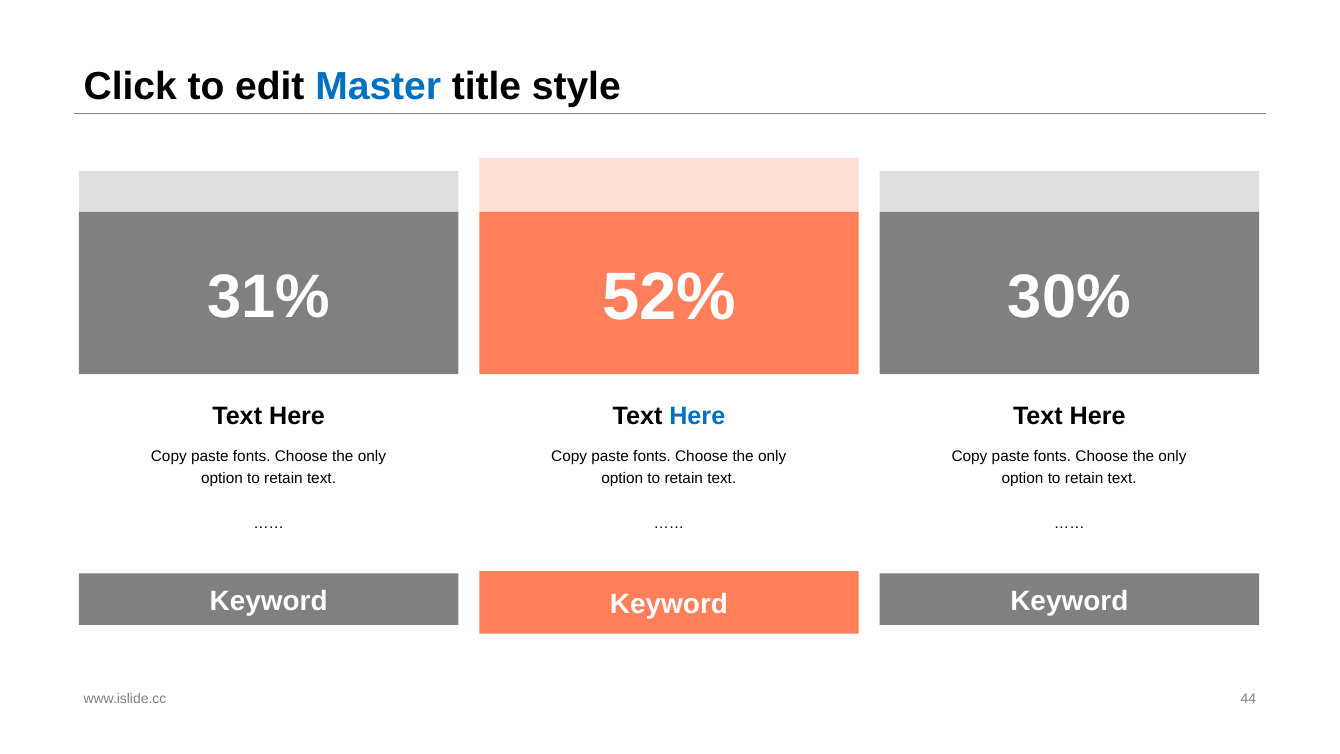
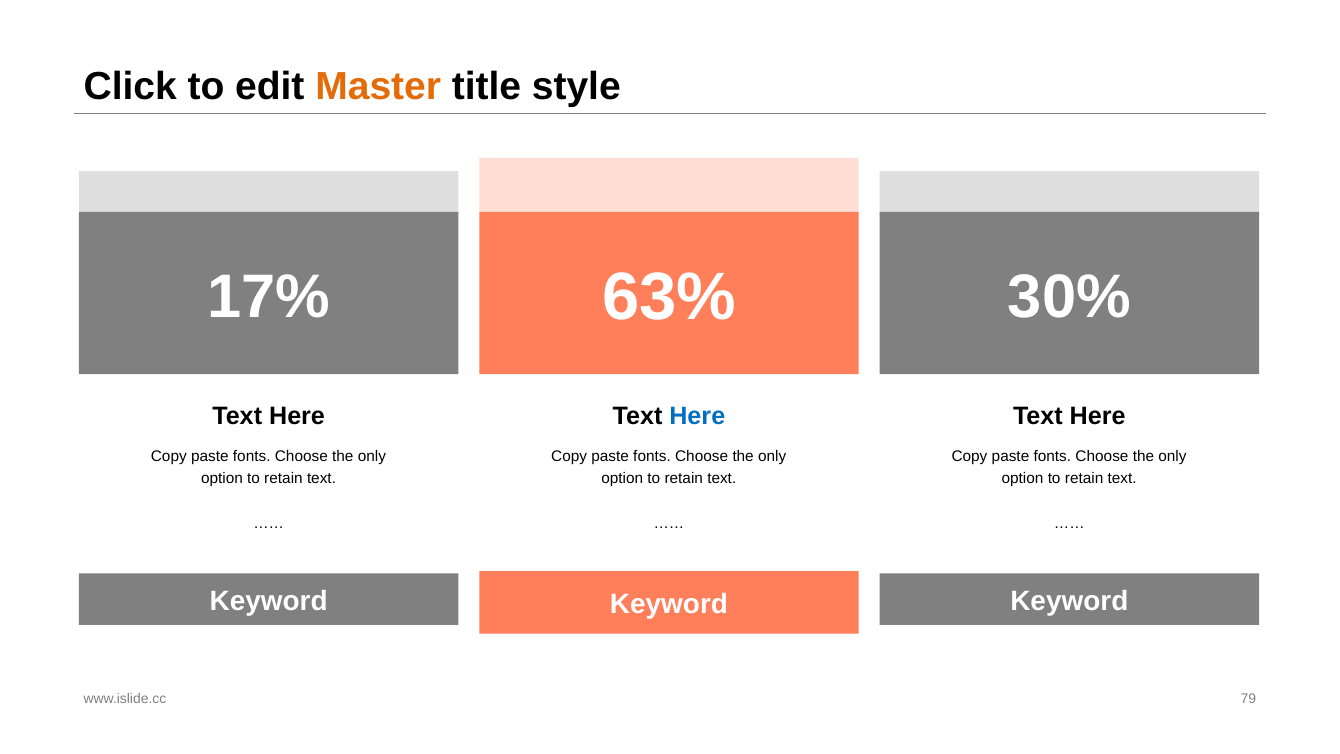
Master colour: blue -> orange
52%: 52% -> 63%
31%: 31% -> 17%
44: 44 -> 79
